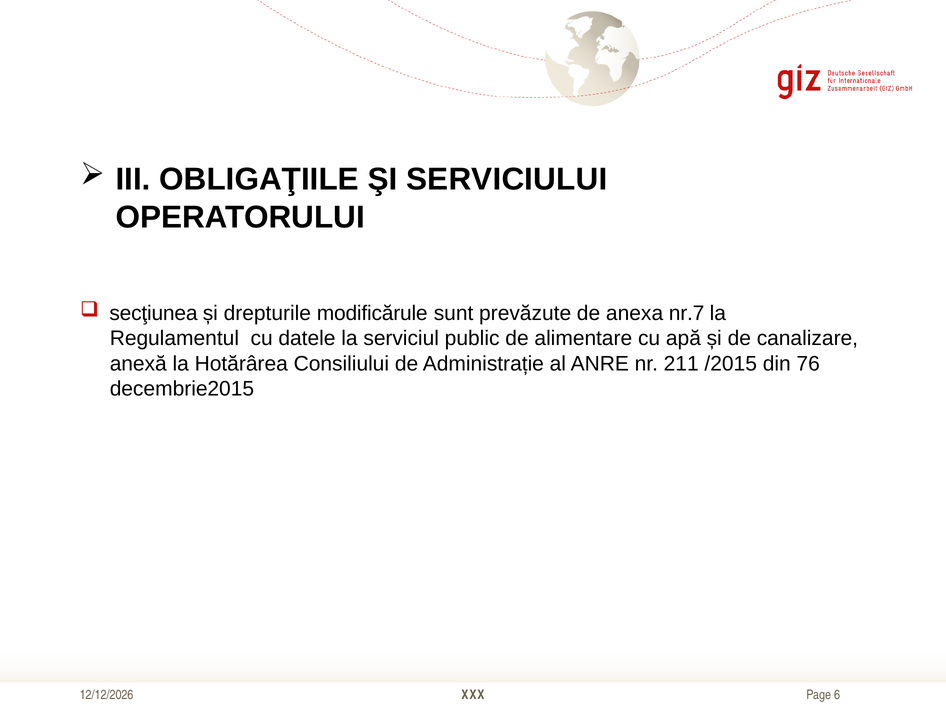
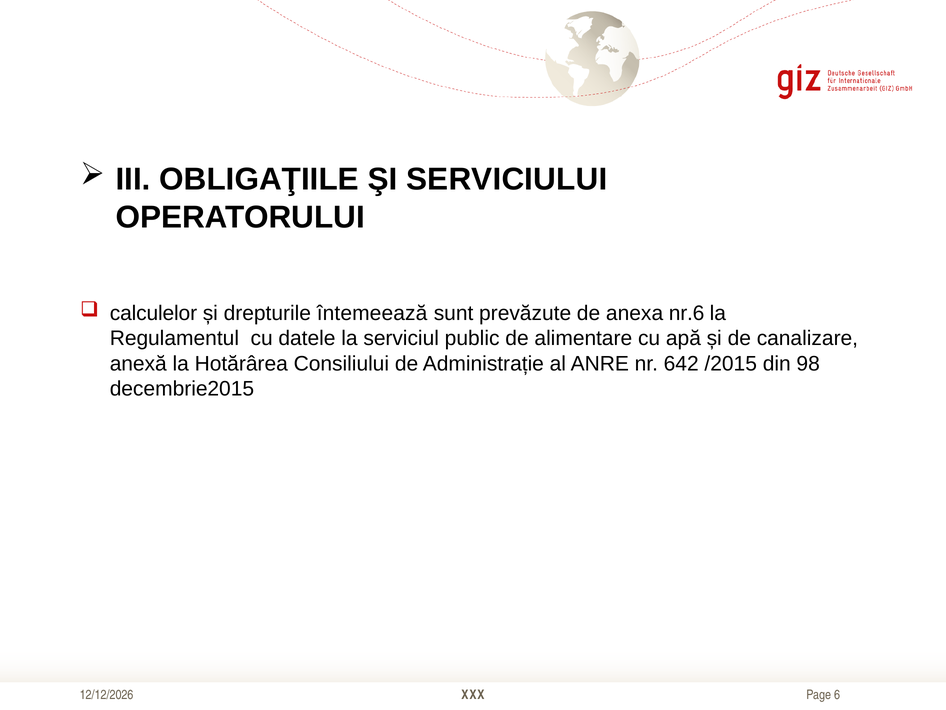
secţiunea: secţiunea -> calculelor
modificărule: modificărule -> întemeează
nr.7: nr.7 -> nr.6
211: 211 -> 642
76: 76 -> 98
